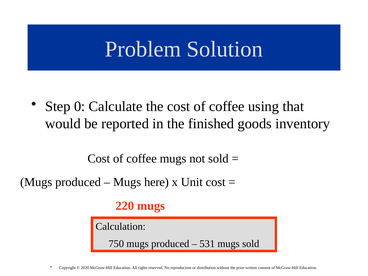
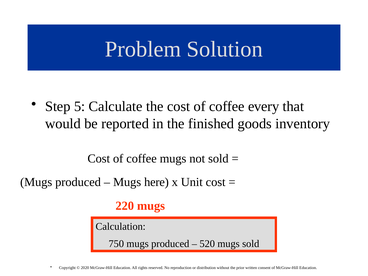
0: 0 -> 5
using: using -> every
531: 531 -> 520
